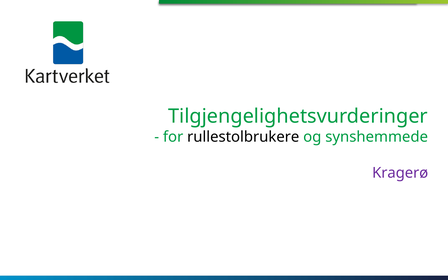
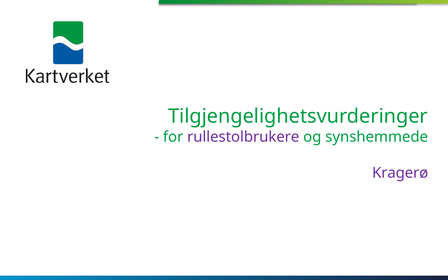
rullestolbrukere colour: black -> purple
